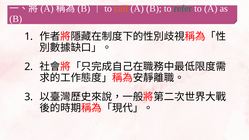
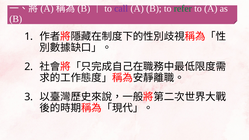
call colour: orange -> purple
